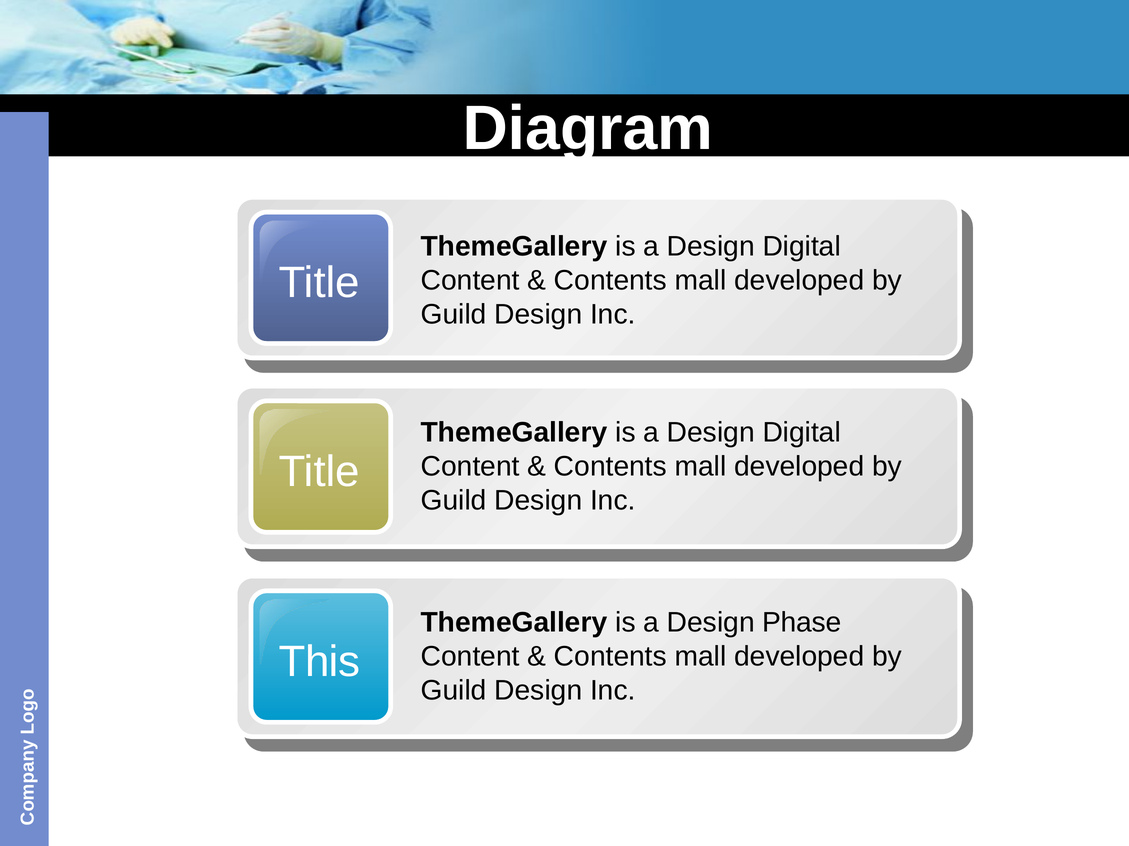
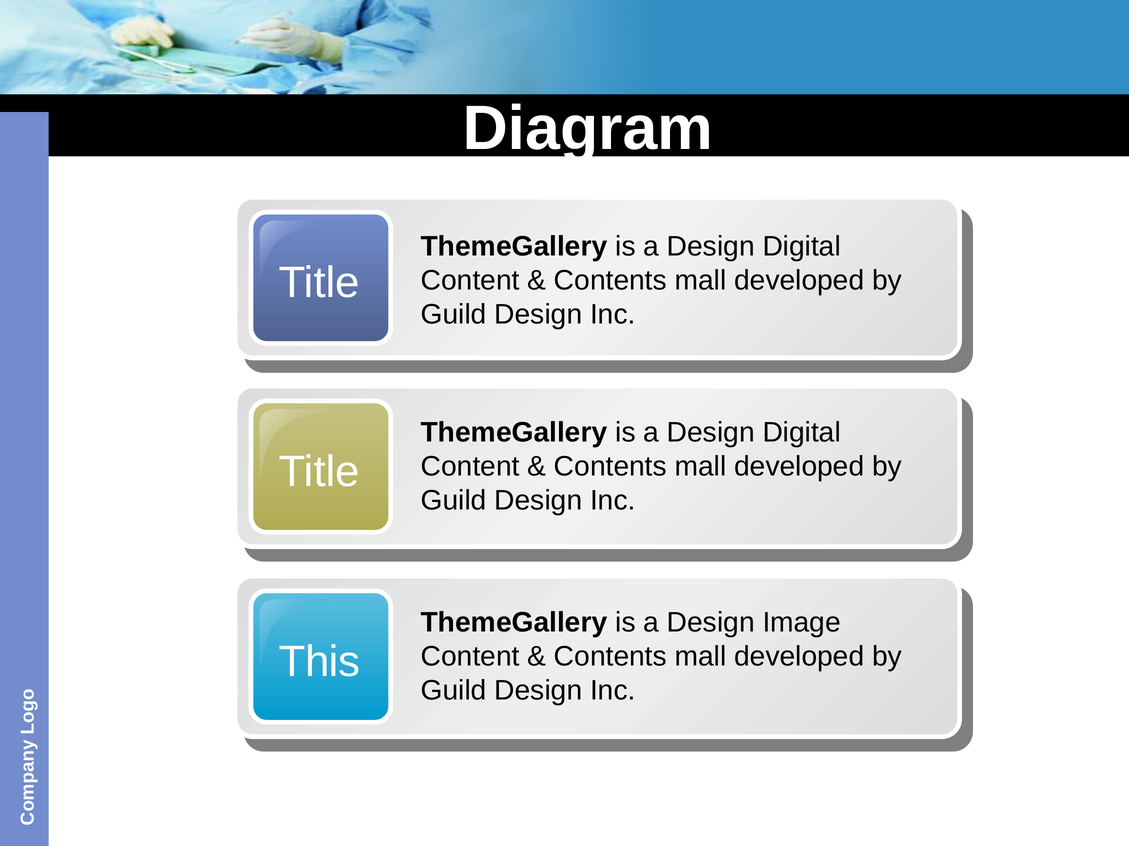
Phase: Phase -> Image
